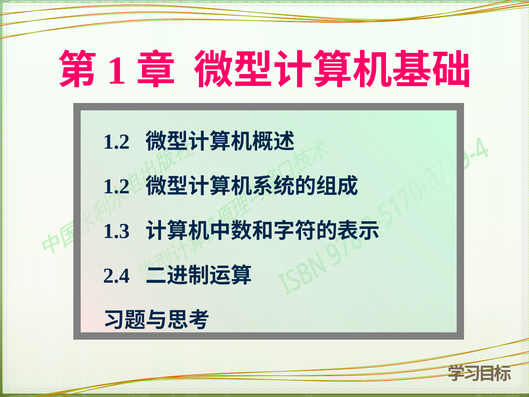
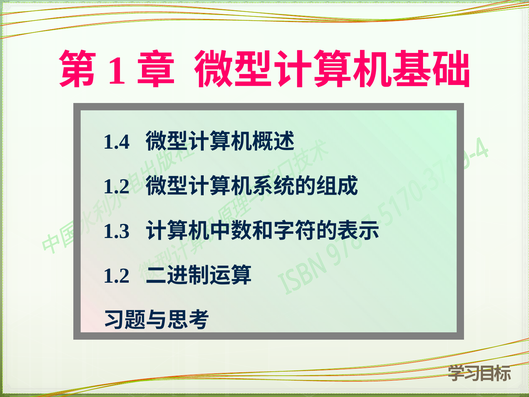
1.2 at (116, 142): 1.2 -> 1.4
2.4 at (116, 276): 2.4 -> 1.2
